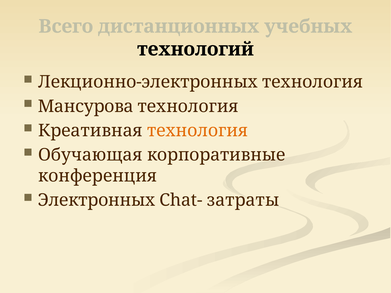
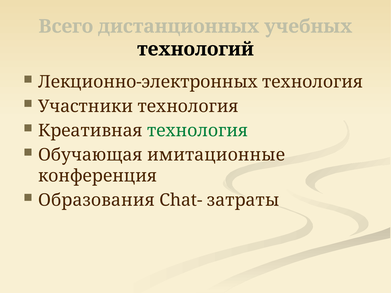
Мансурова: Мансурова -> Участники
технология at (198, 131) colour: orange -> green
корпоративные: корпоративные -> имитационные
Электронных: Электронных -> Образования
